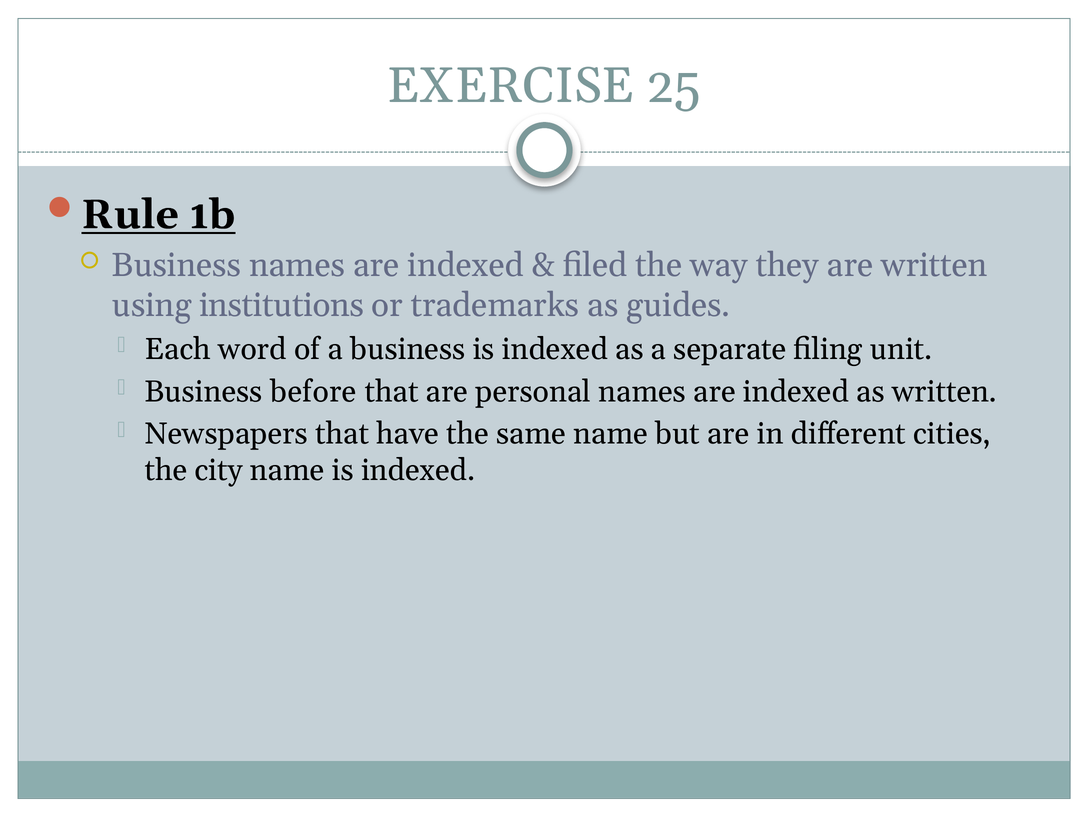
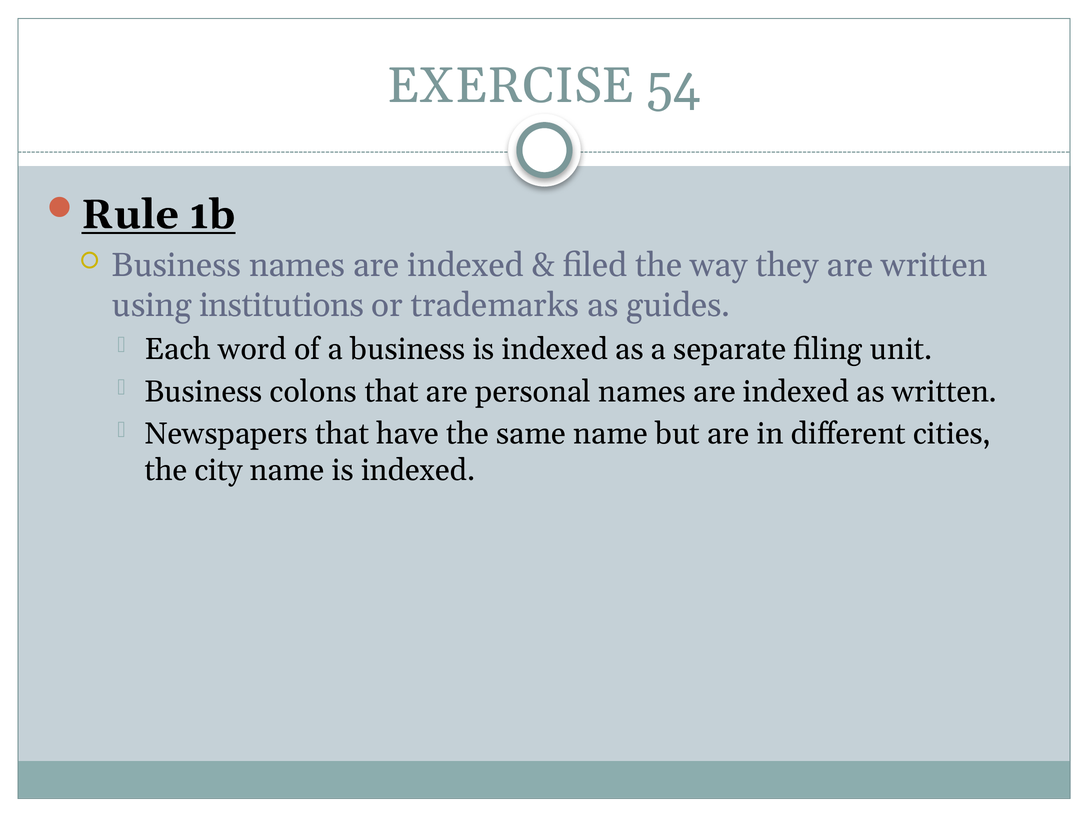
25: 25 -> 54
before: before -> colons
